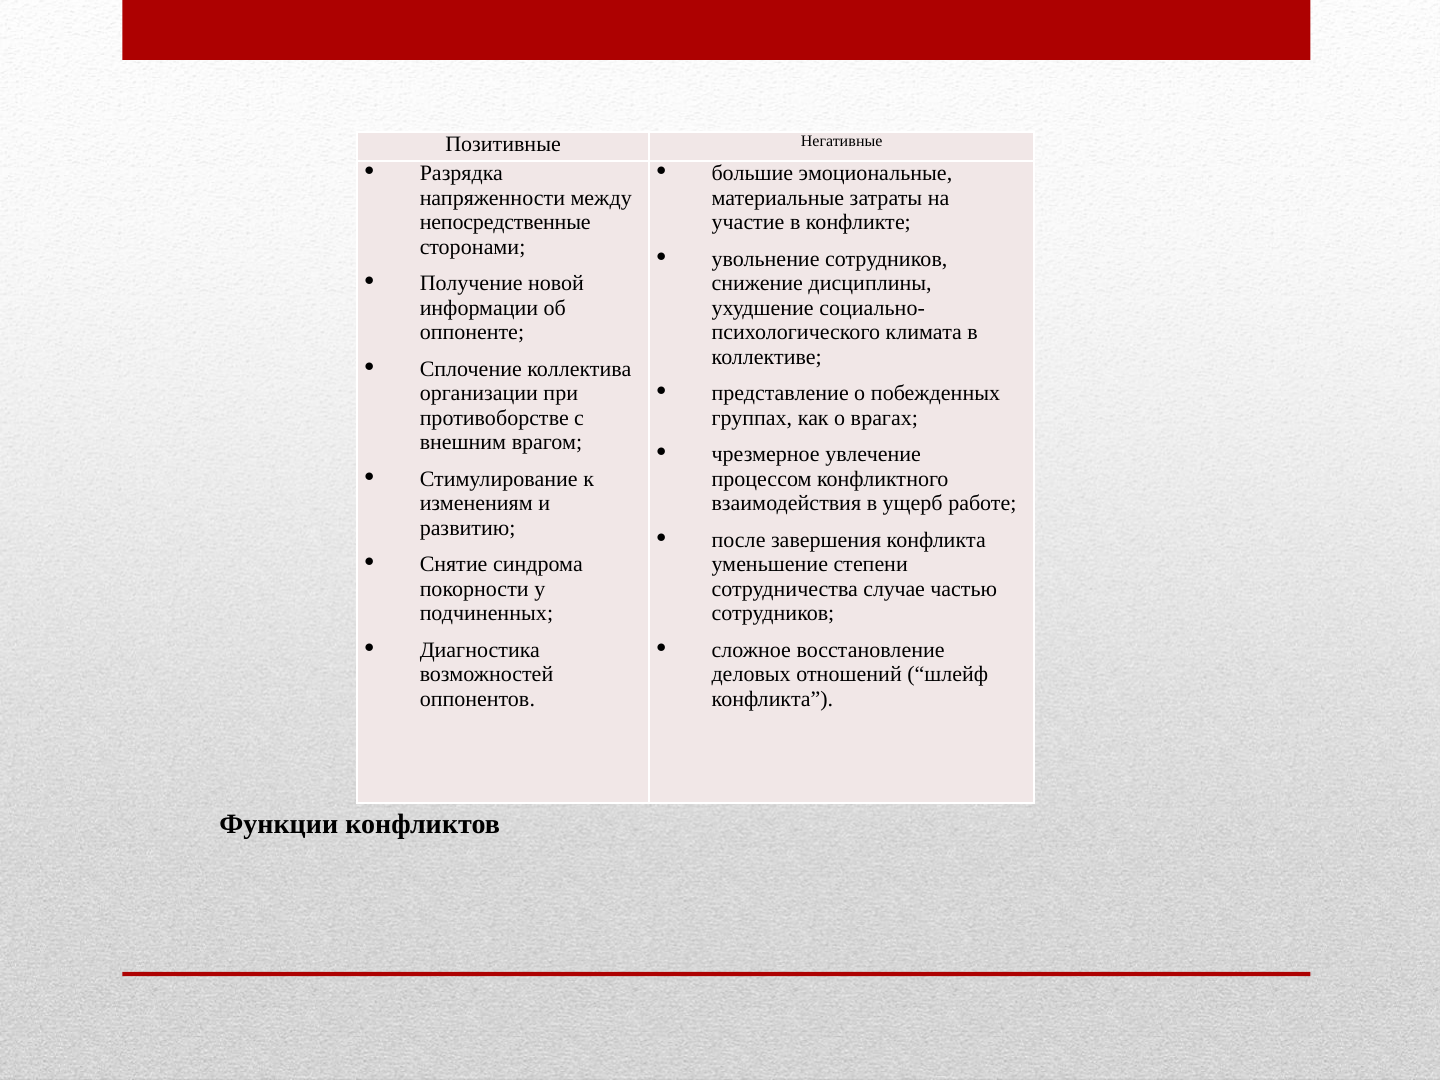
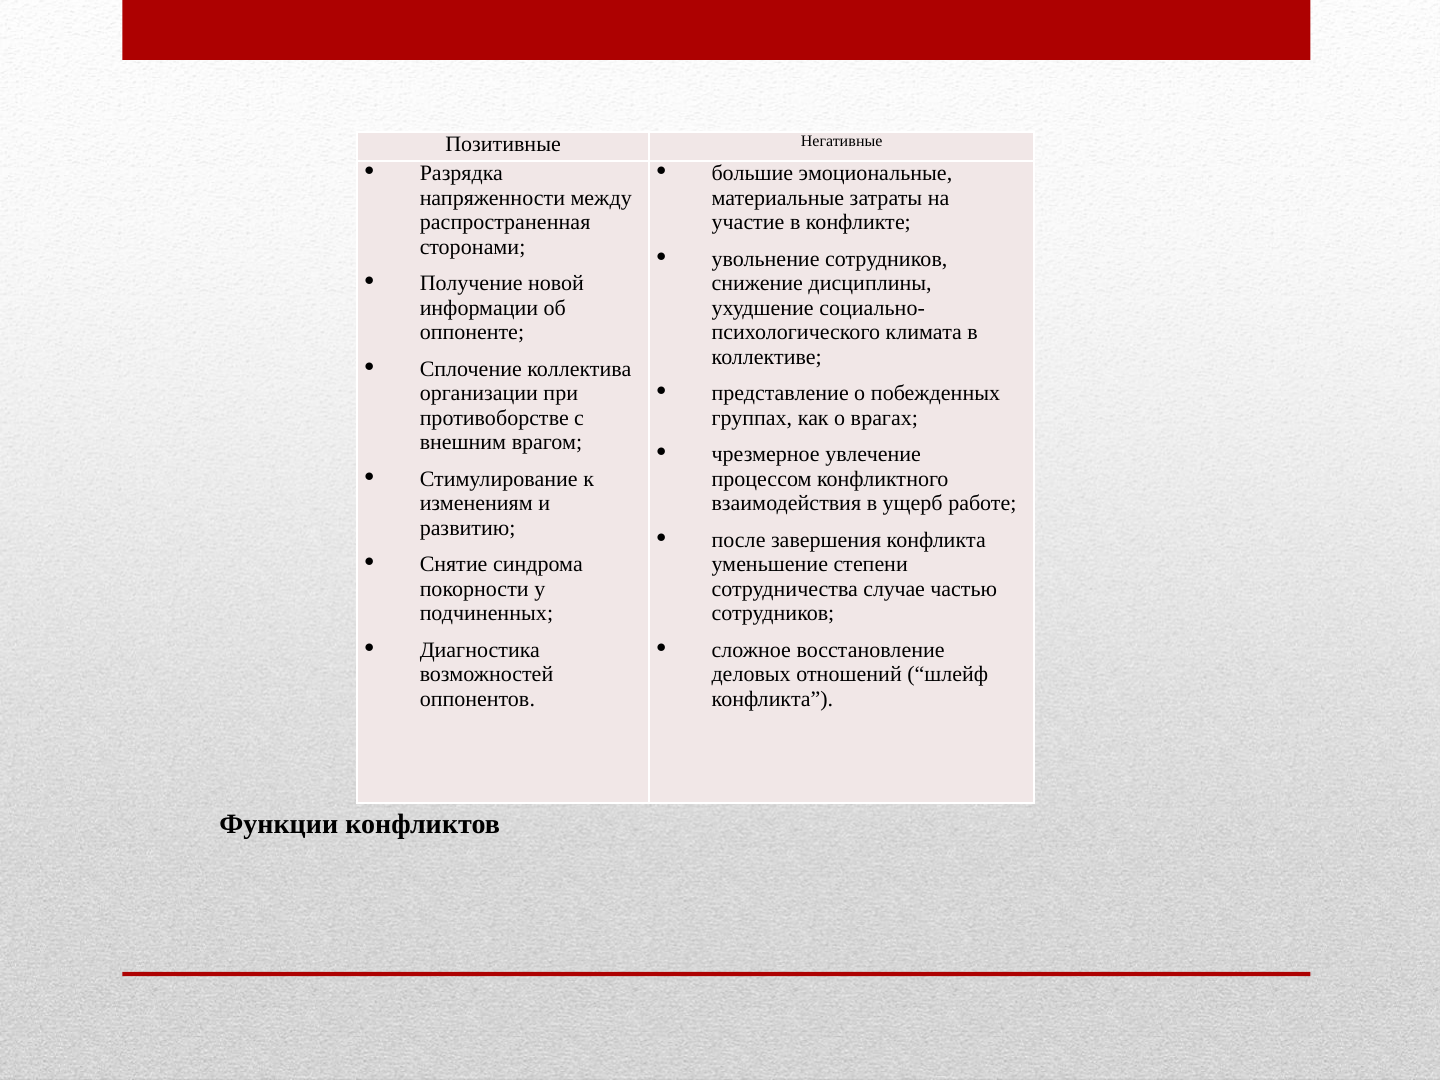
непосредственные: непосредственные -> распространенная
